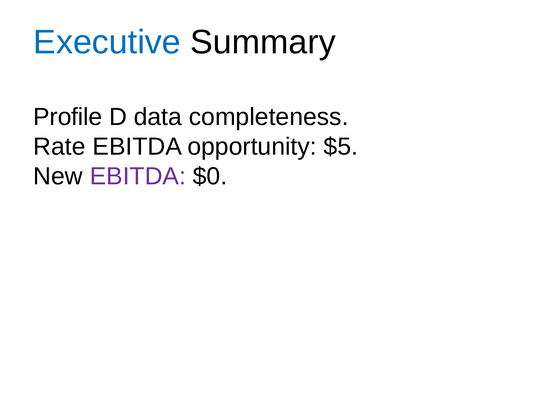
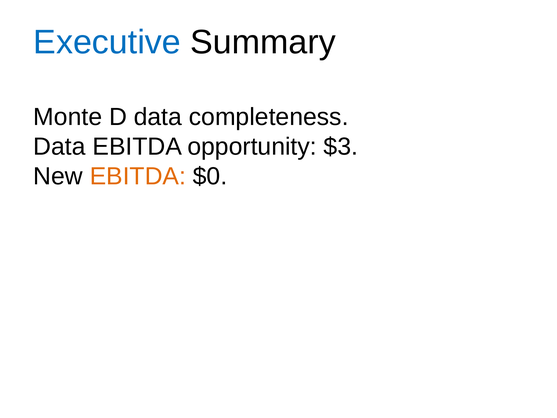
Profile: Profile -> Monte
Rate at (59, 147): Rate -> Data
$5: $5 -> $3
EBITDA at (138, 176) colour: purple -> orange
